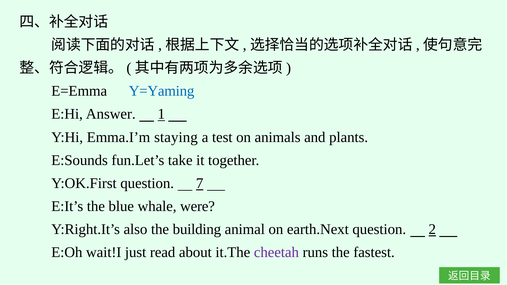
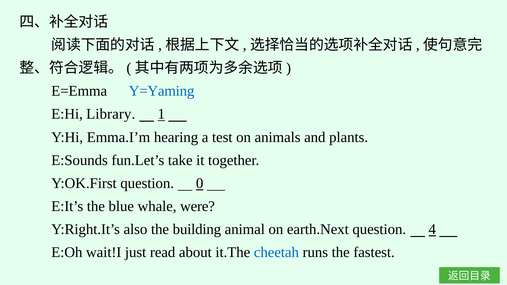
Answer: Answer -> Library
staying: staying -> hearing
7: 7 -> 0
2: 2 -> 4
cheetah colour: purple -> blue
